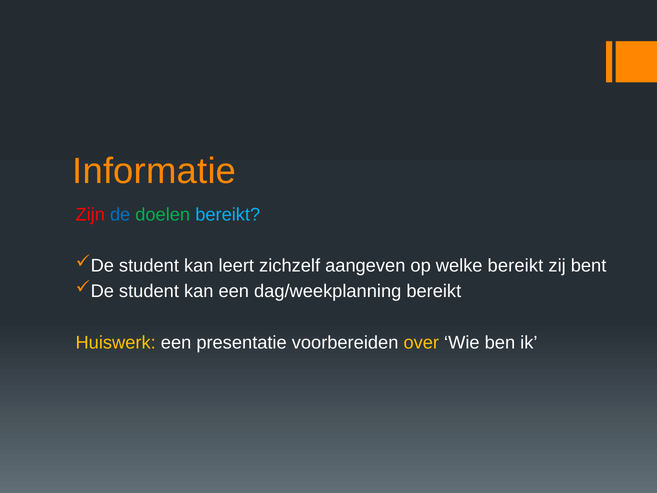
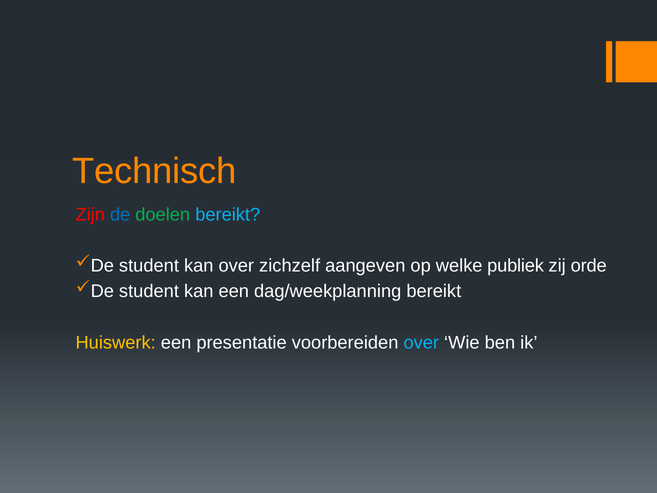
Informatie: Informatie -> Technisch
kan leert: leert -> over
welke bereikt: bereikt -> publiek
bent: bent -> orde
over at (421, 342) colour: yellow -> light blue
